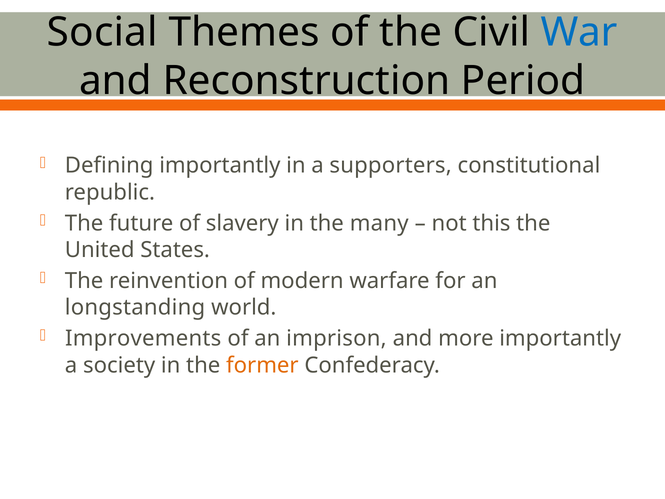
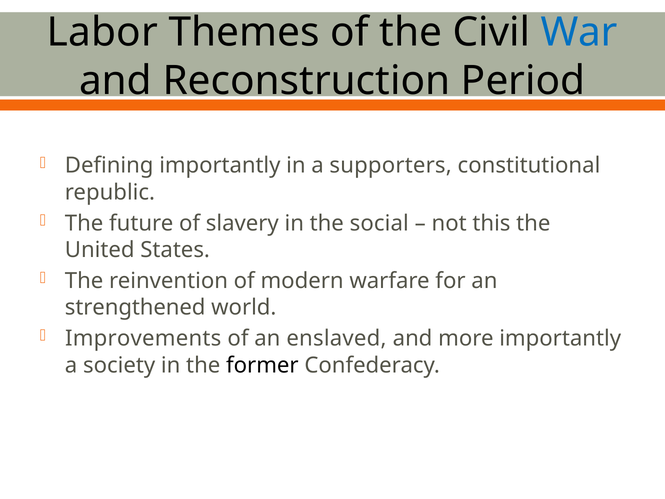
Social: Social -> Labor
many: many -> social
longstanding: longstanding -> strengthened
imprison: imprison -> enslaved
former colour: orange -> black
